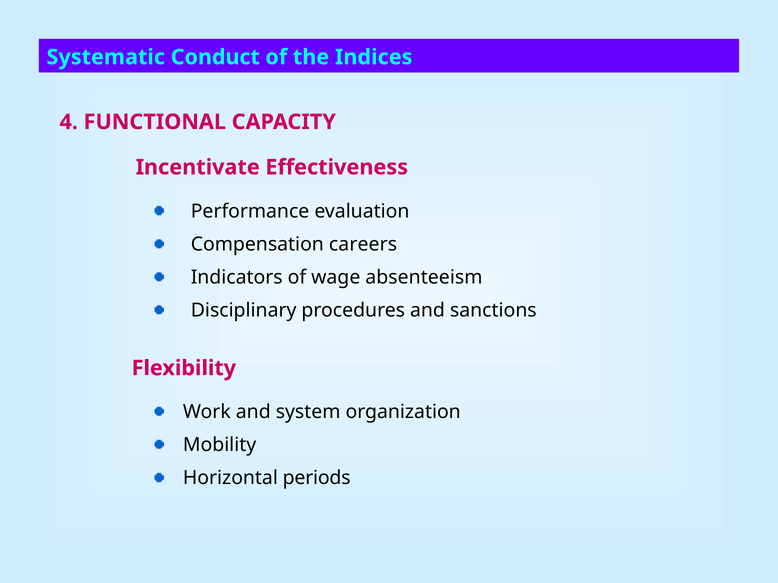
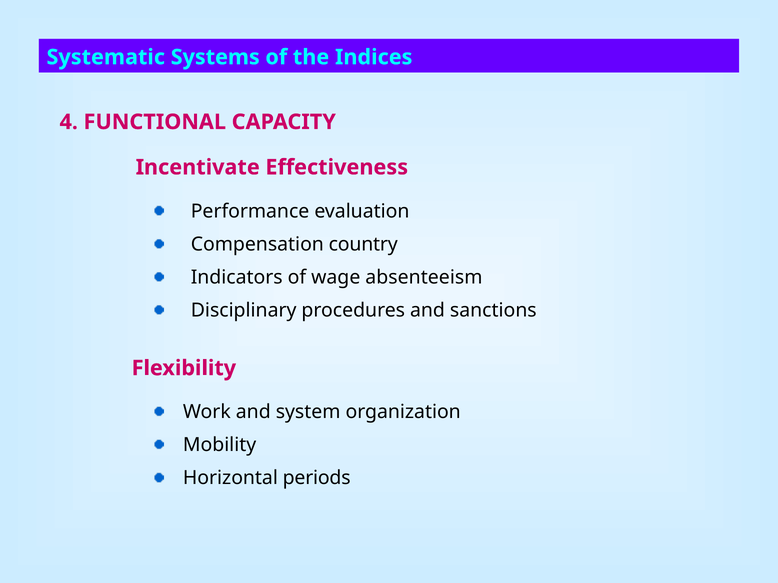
Conduct: Conduct -> Systems
careers: careers -> country
